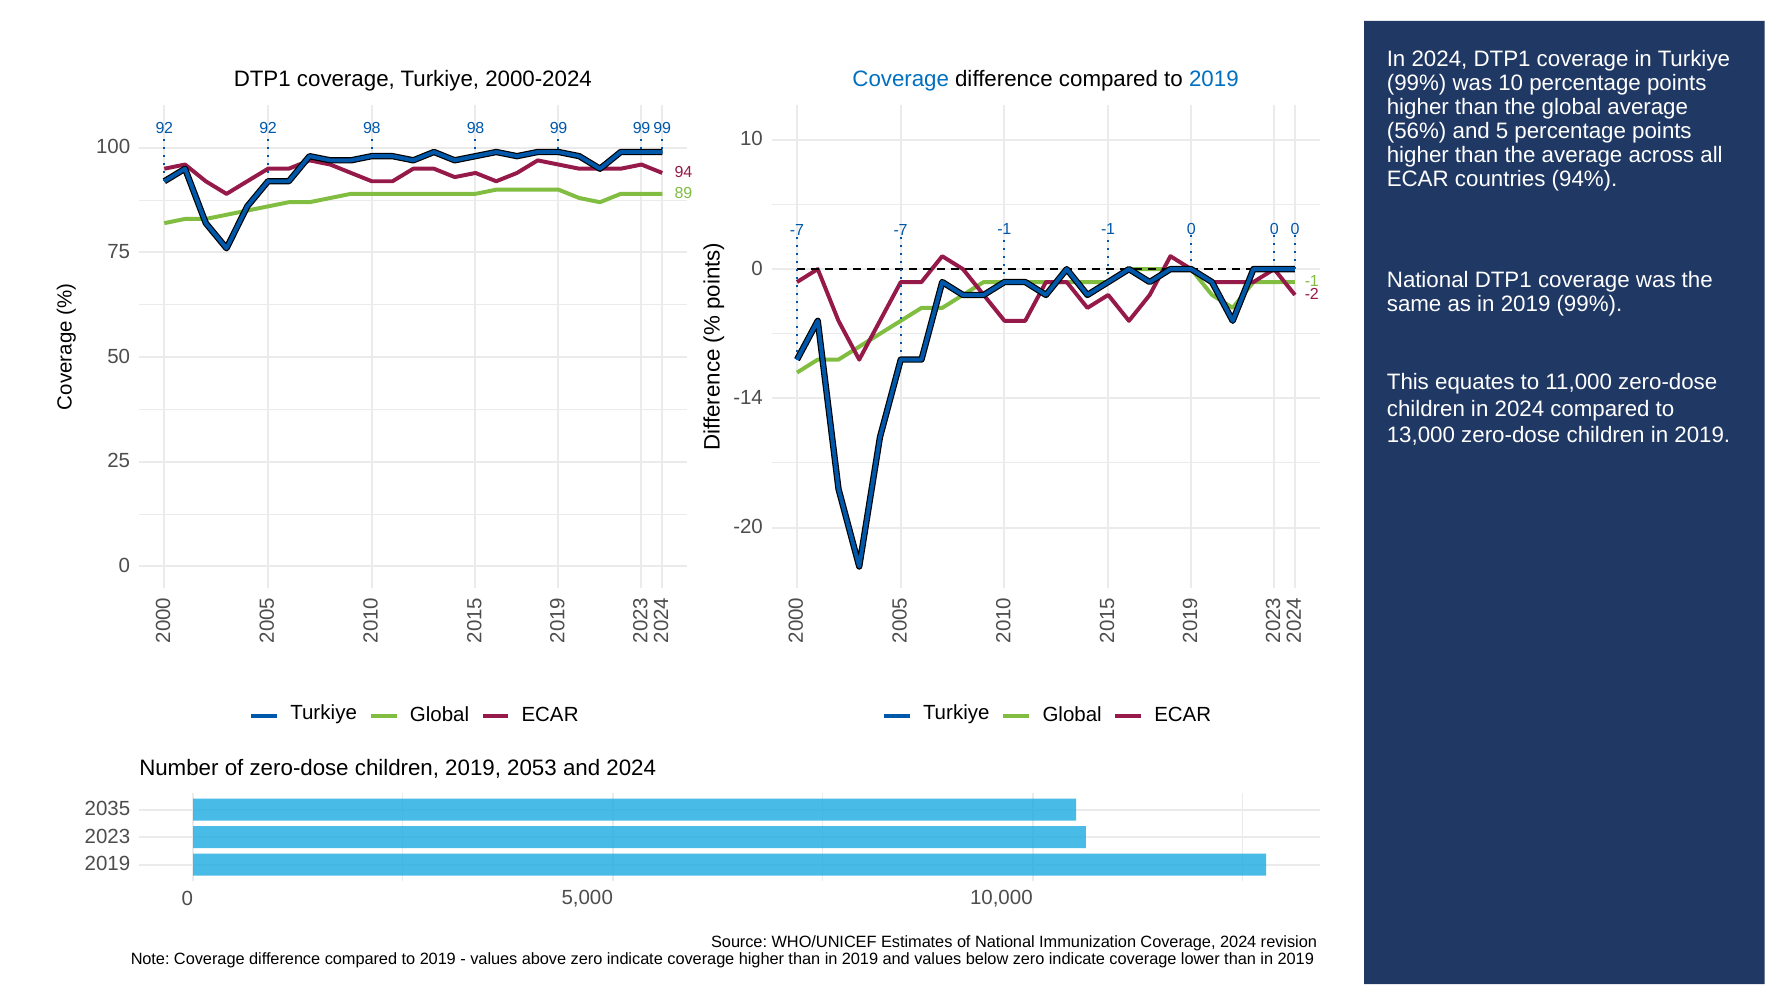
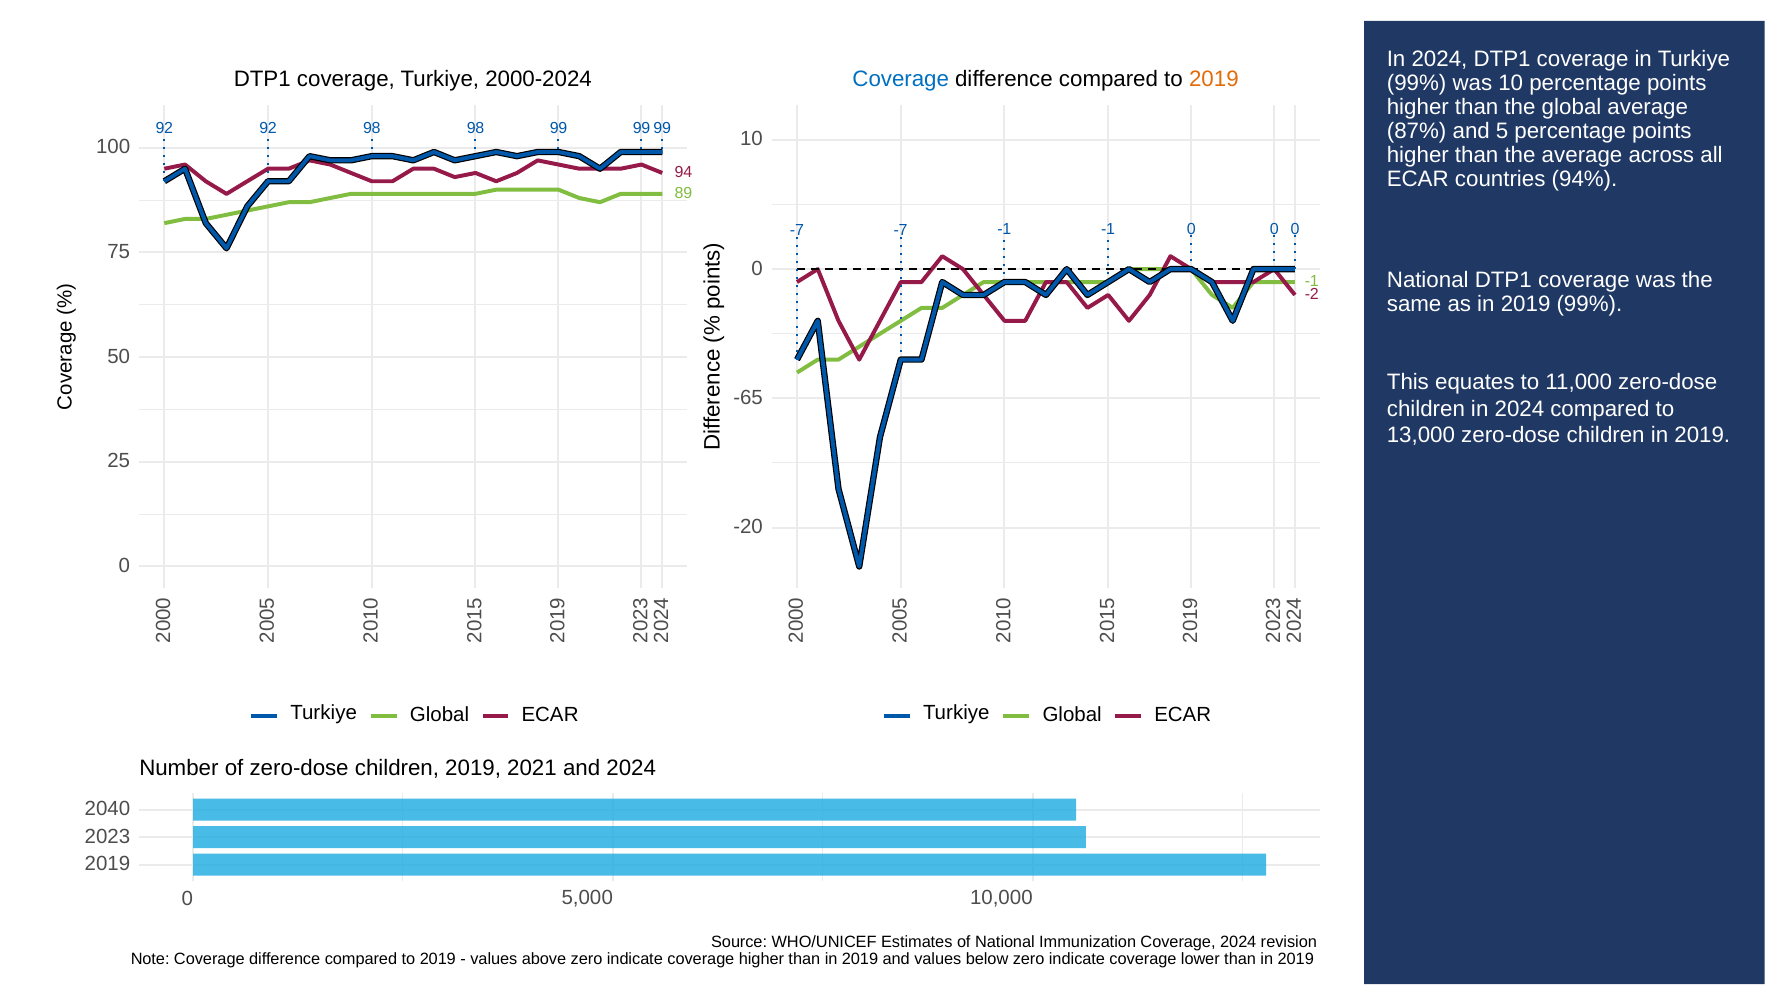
2019 at (1214, 79) colour: blue -> orange
56%: 56% -> 87%
-14: -14 -> -65
2053: 2053 -> 2021
2035: 2035 -> 2040
